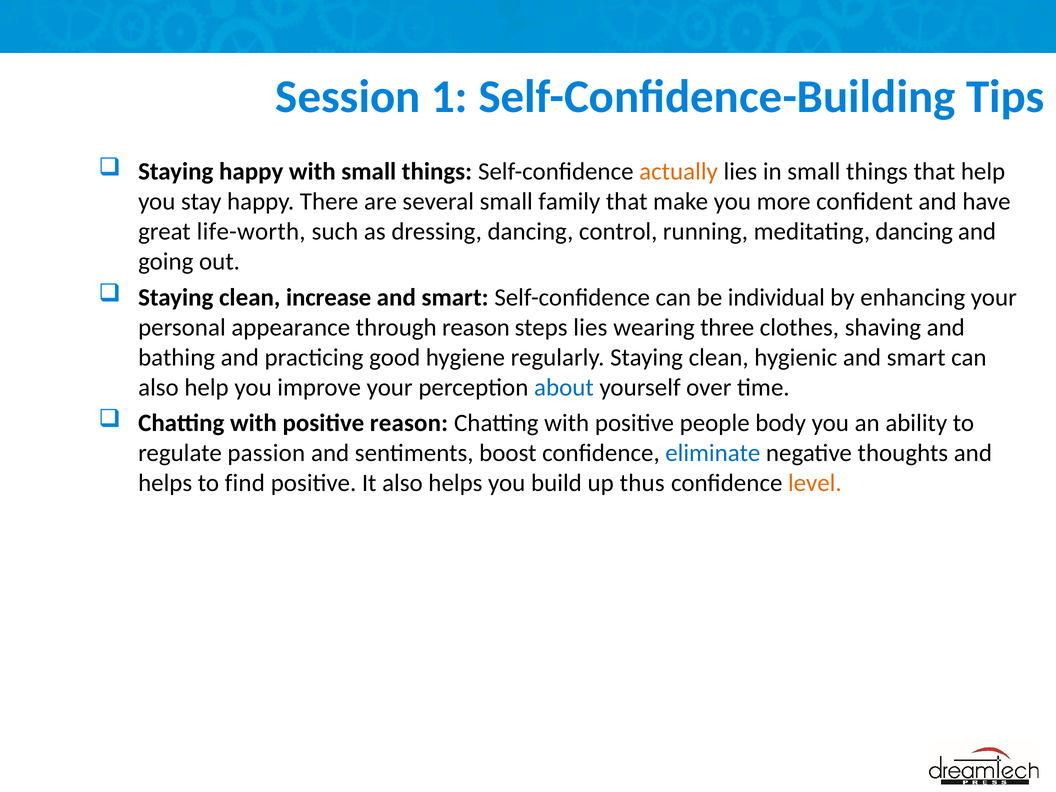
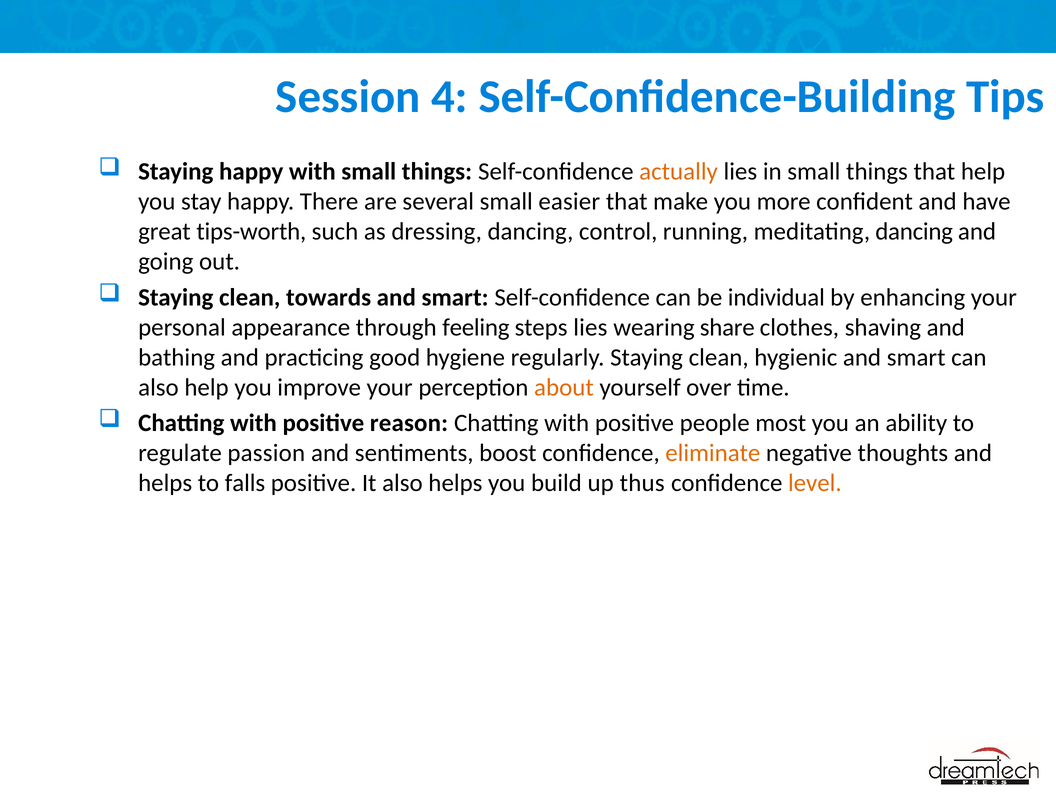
1: 1 -> 4
family: family -> easier
life-worth: life-worth -> tips-worth
increase: increase -> towards
through reason: reason -> feeling
three: three -> share
about colour: blue -> orange
body: body -> most
eliminate colour: blue -> orange
find: find -> falls
